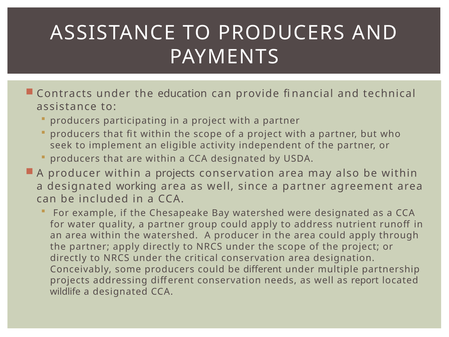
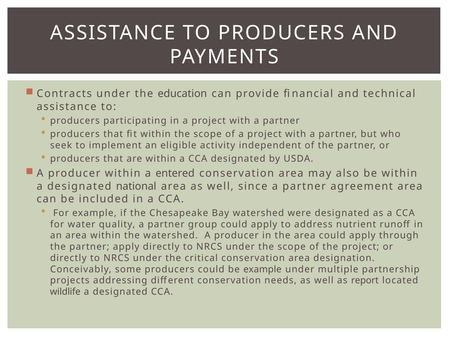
a projects: projects -> entered
working: working -> national
be different: different -> example
